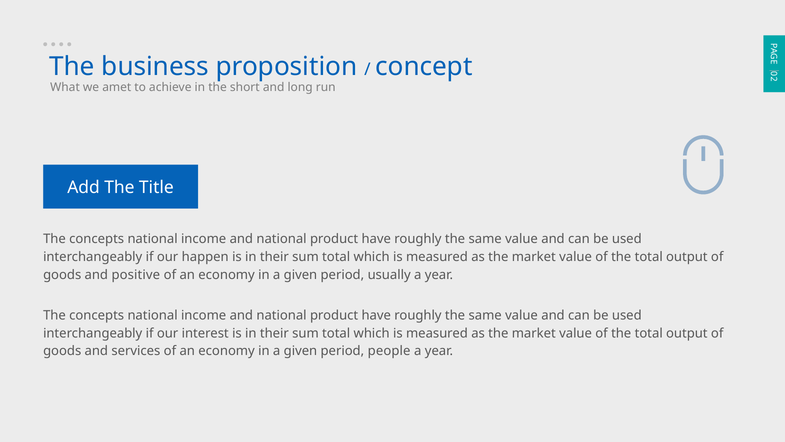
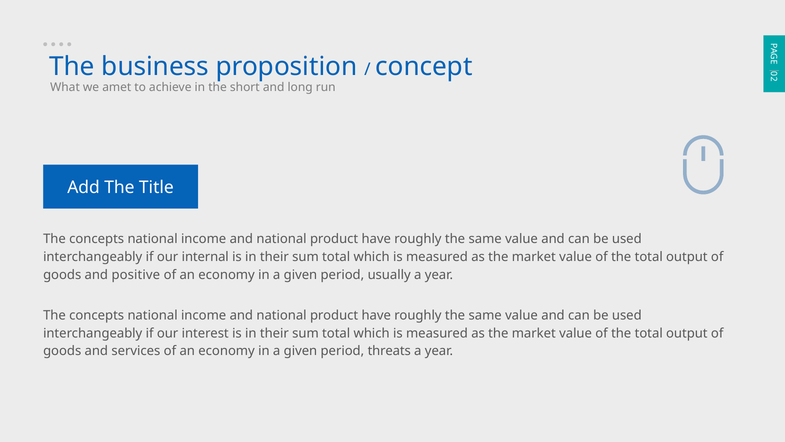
happen: happen -> internal
people: people -> threats
